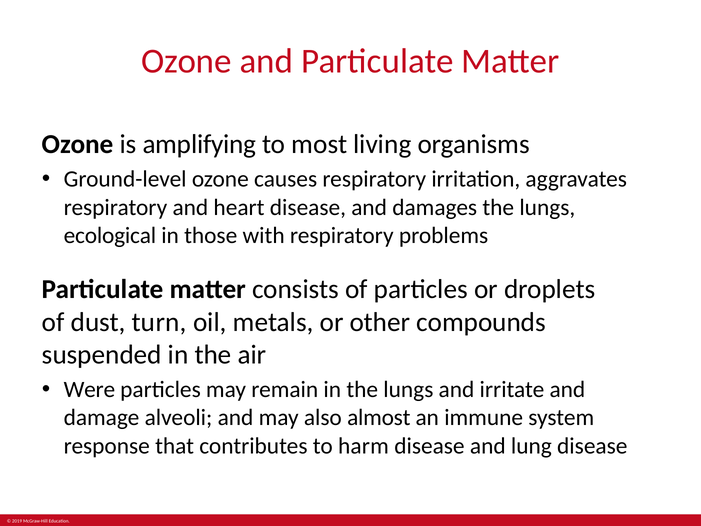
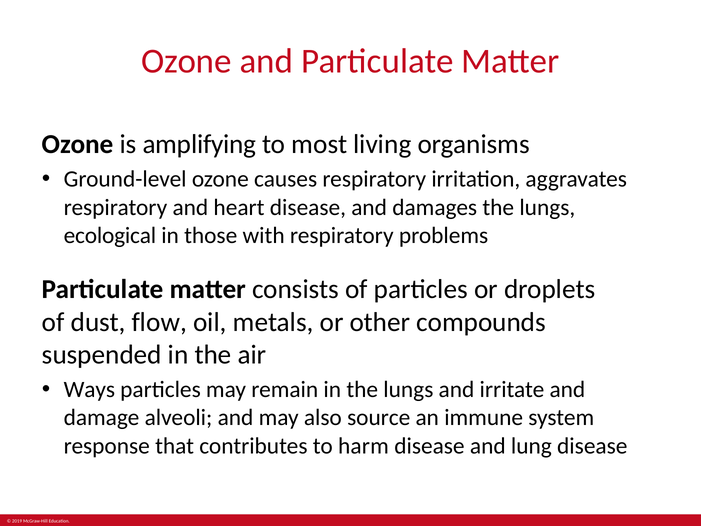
turn: turn -> flow
Were: Were -> Ways
almost: almost -> source
